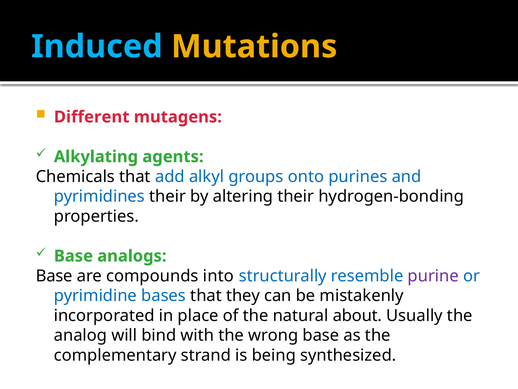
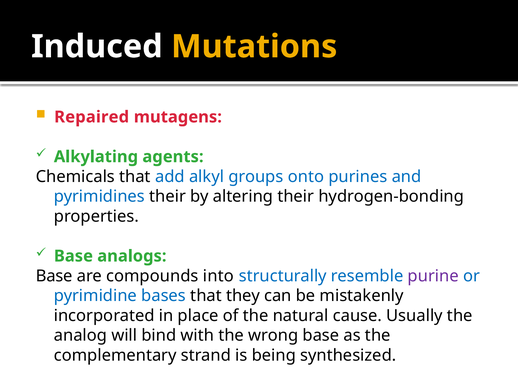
Induced colour: light blue -> white
Different: Different -> Repaired
about: about -> cause
